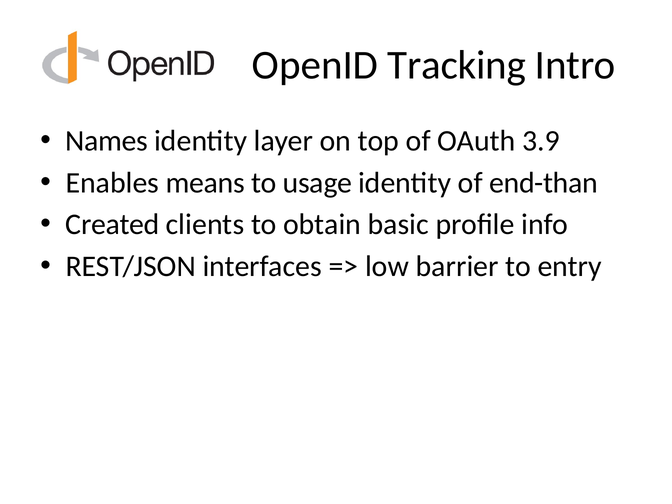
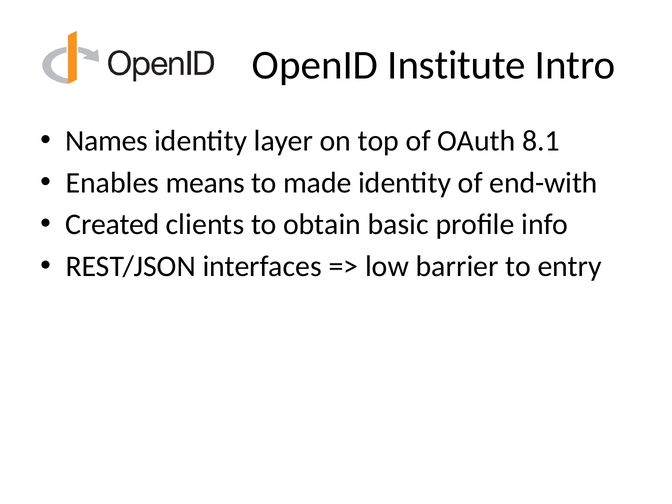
Tracking: Tracking -> Institute
3.9: 3.9 -> 8.1
usage: usage -> made
end-than: end-than -> end-with
